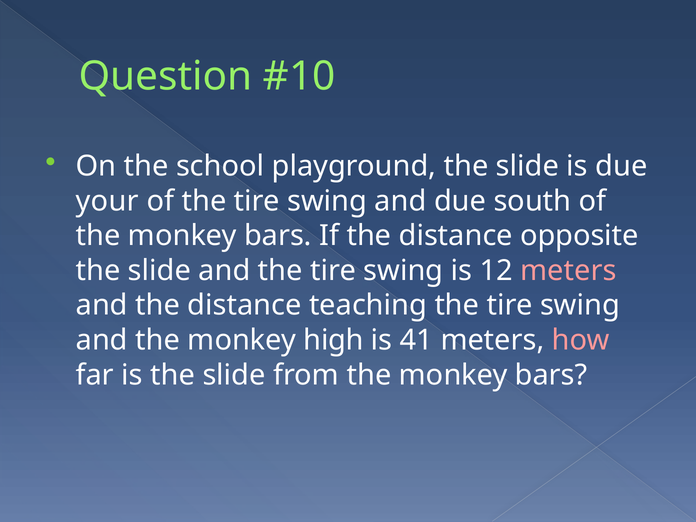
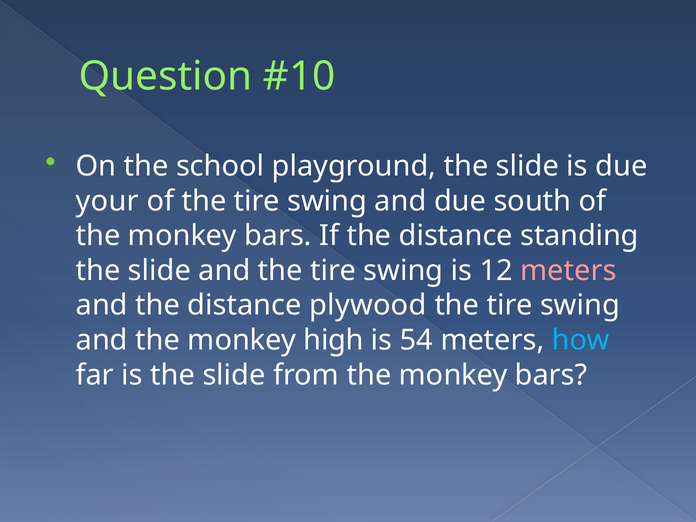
opposite: opposite -> standing
teaching: teaching -> plywood
41: 41 -> 54
how colour: pink -> light blue
